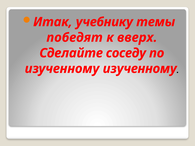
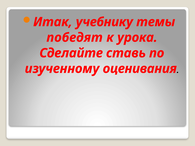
вверх: вверх -> урока
соседу: соседу -> ставь
изученному изученному: изученному -> оценивания
